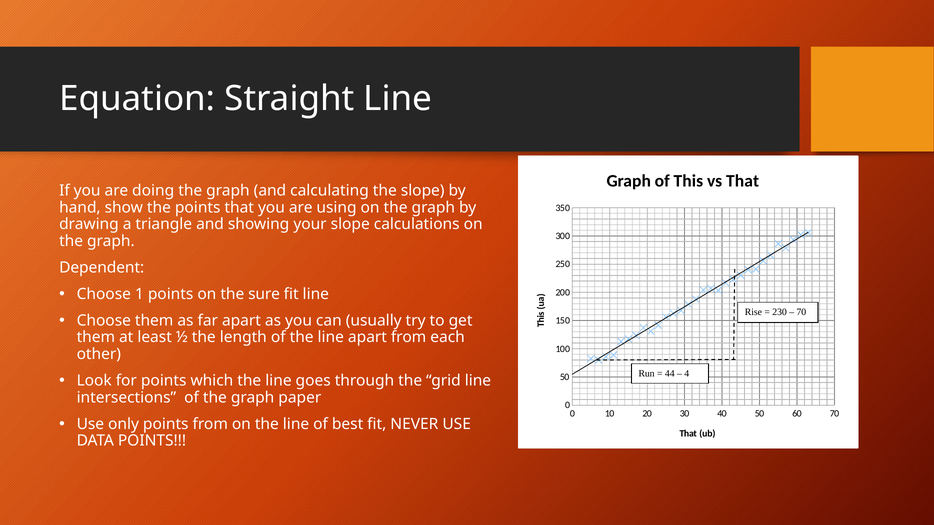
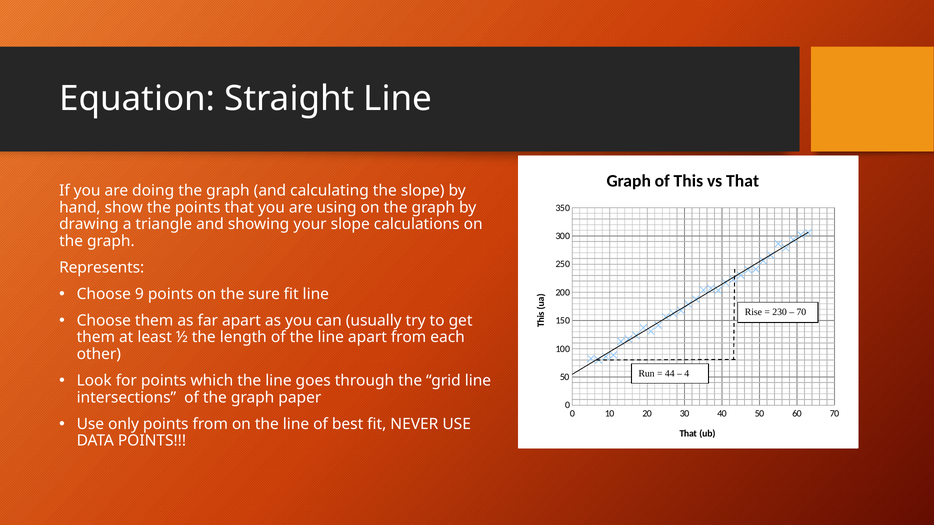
Dependent: Dependent -> Represents
1: 1 -> 9
